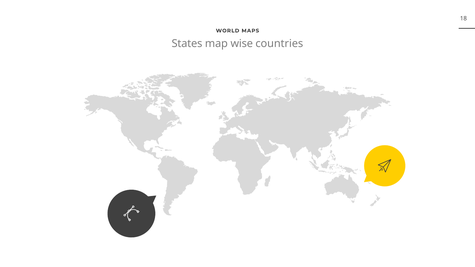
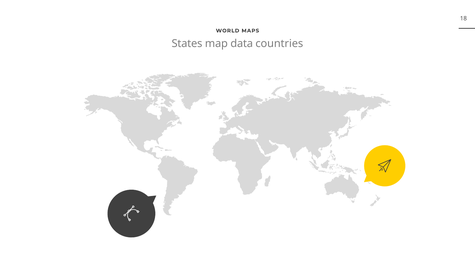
wise: wise -> data
